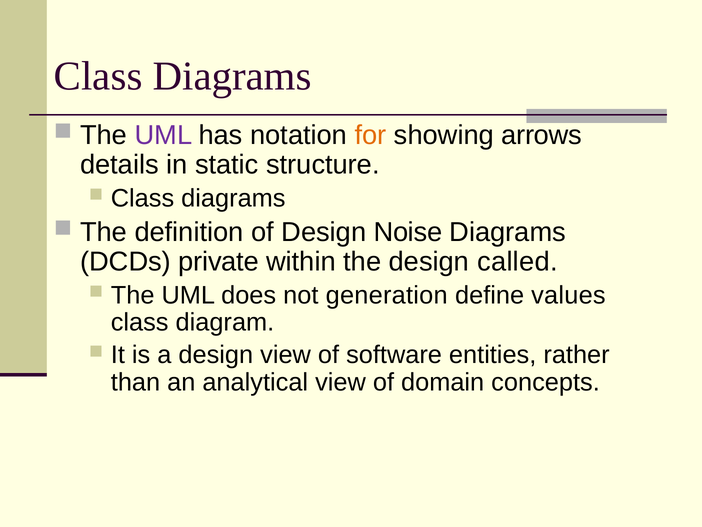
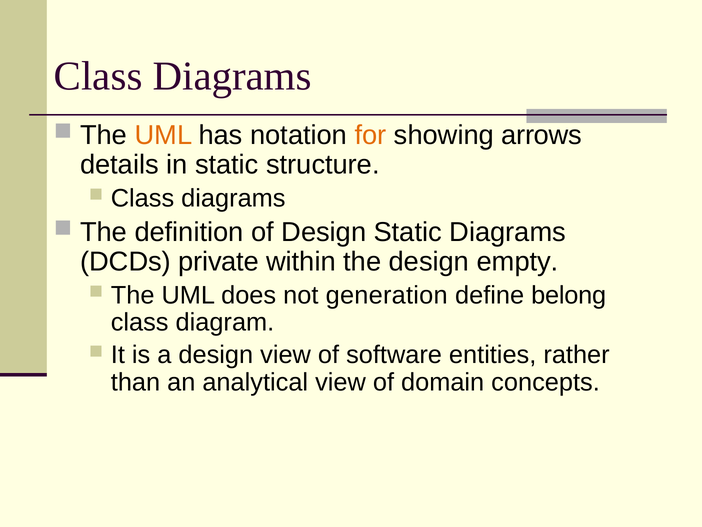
UML at (163, 135) colour: purple -> orange
Design Noise: Noise -> Static
called: called -> empty
values: values -> belong
